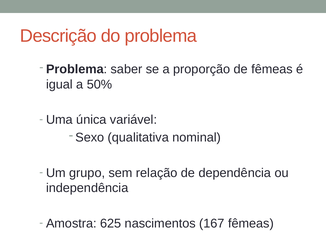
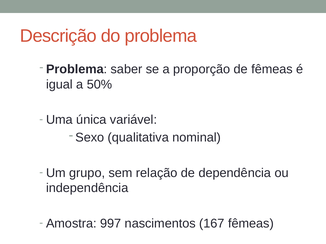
625: 625 -> 997
